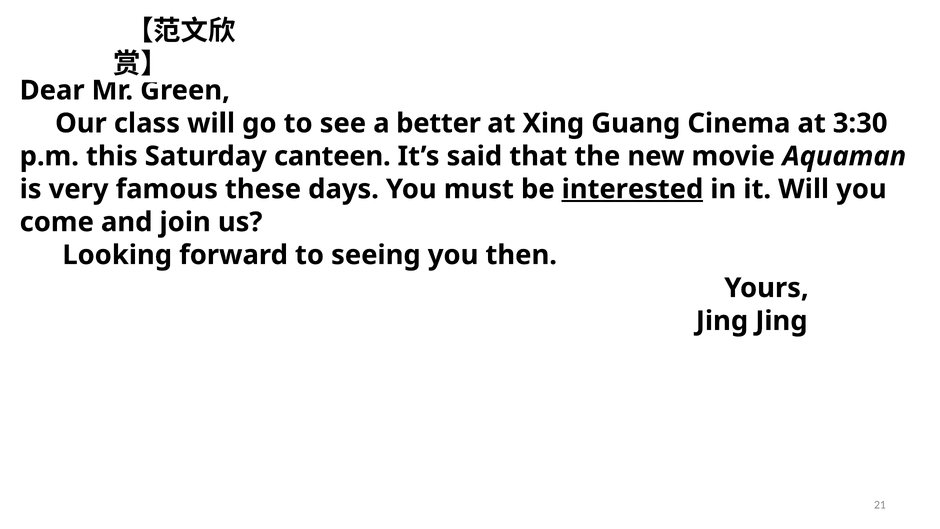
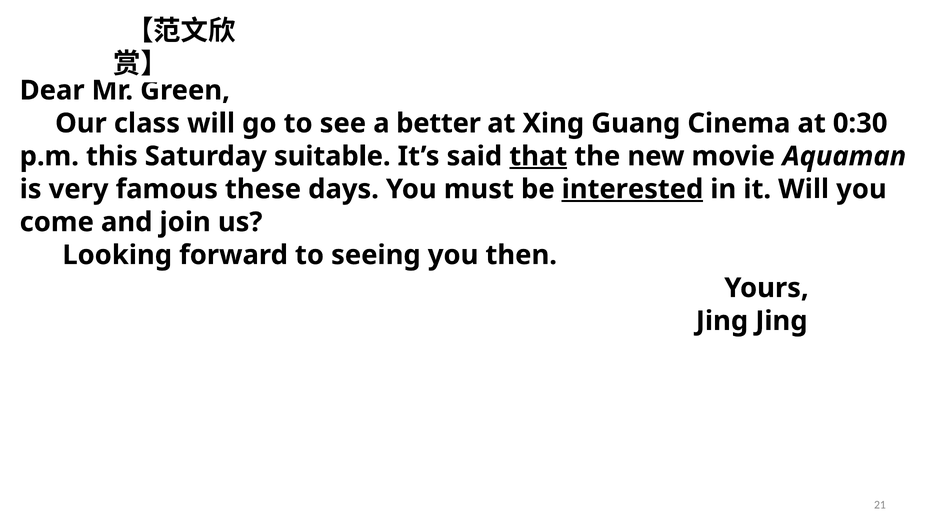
3:30: 3:30 -> 0:30
canteen: canteen -> suitable
that underline: none -> present
